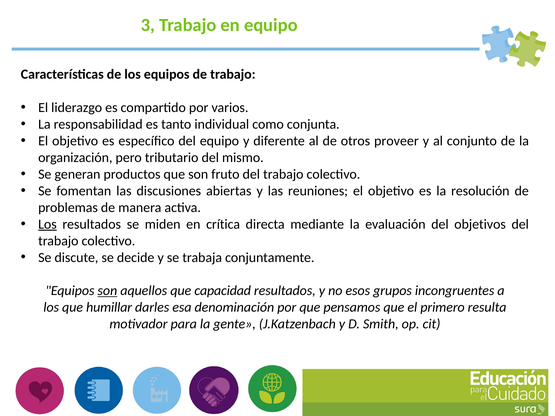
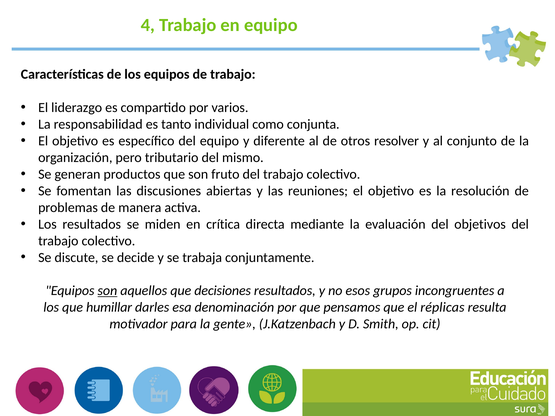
3: 3 -> 4
proveer: proveer -> resolver
Los at (47, 224) underline: present -> none
capacidad: capacidad -> decisiones
primero: primero -> réplicas
